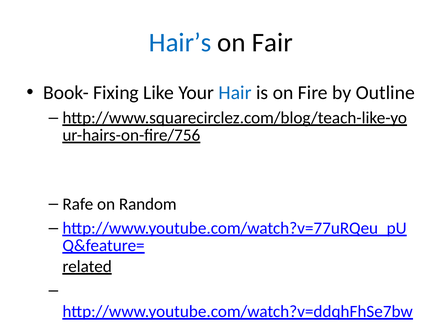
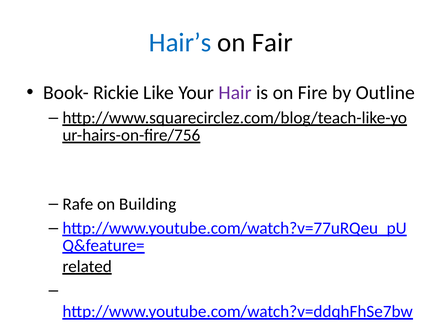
Fixing: Fixing -> Rickie
Hair colour: blue -> purple
Random: Random -> Building
